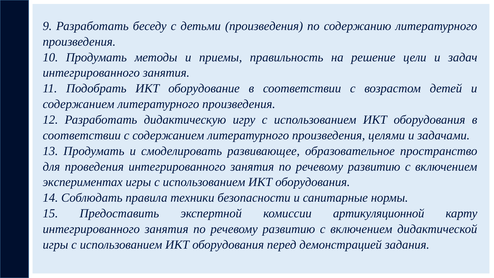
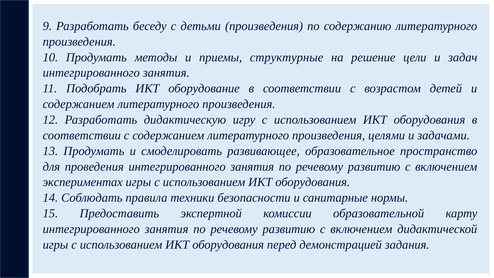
правильность: правильность -> структурные
артикуляционной: артикуляционной -> образовательной
